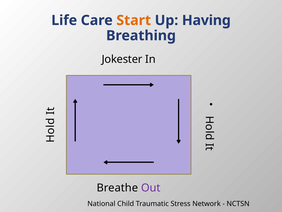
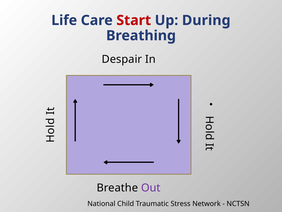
Start colour: orange -> red
Having: Having -> During
Jokester: Jokester -> Despair
